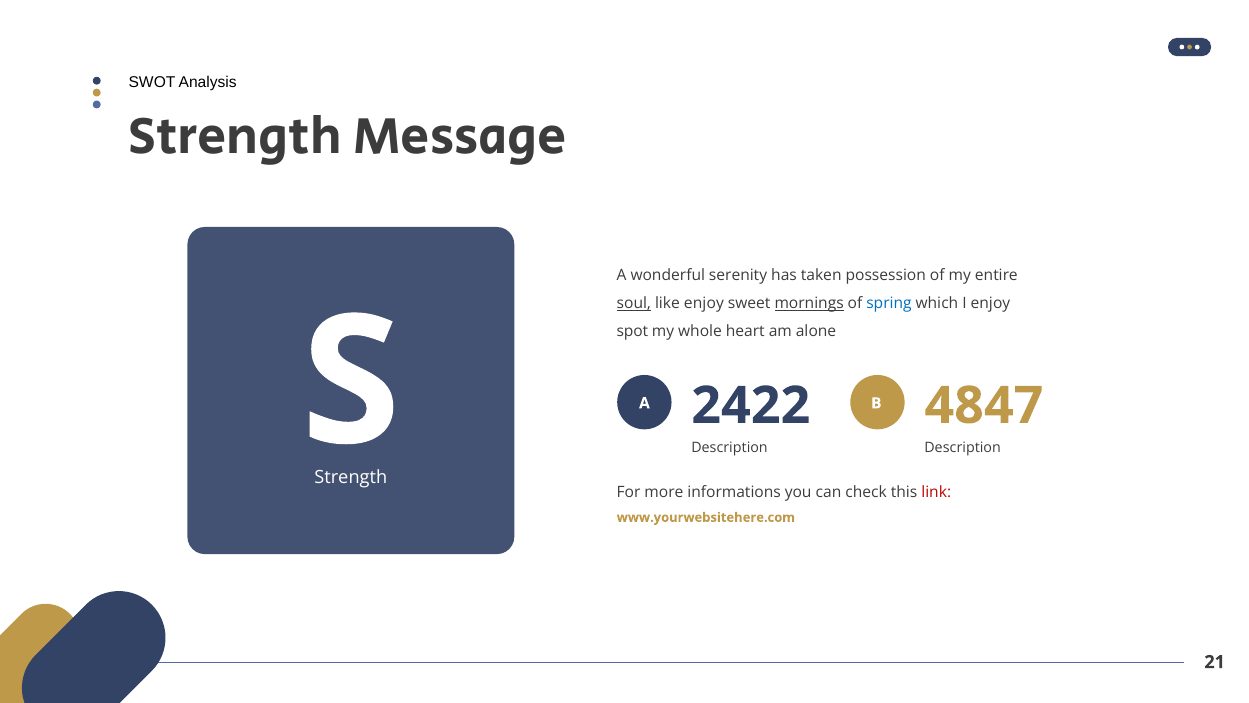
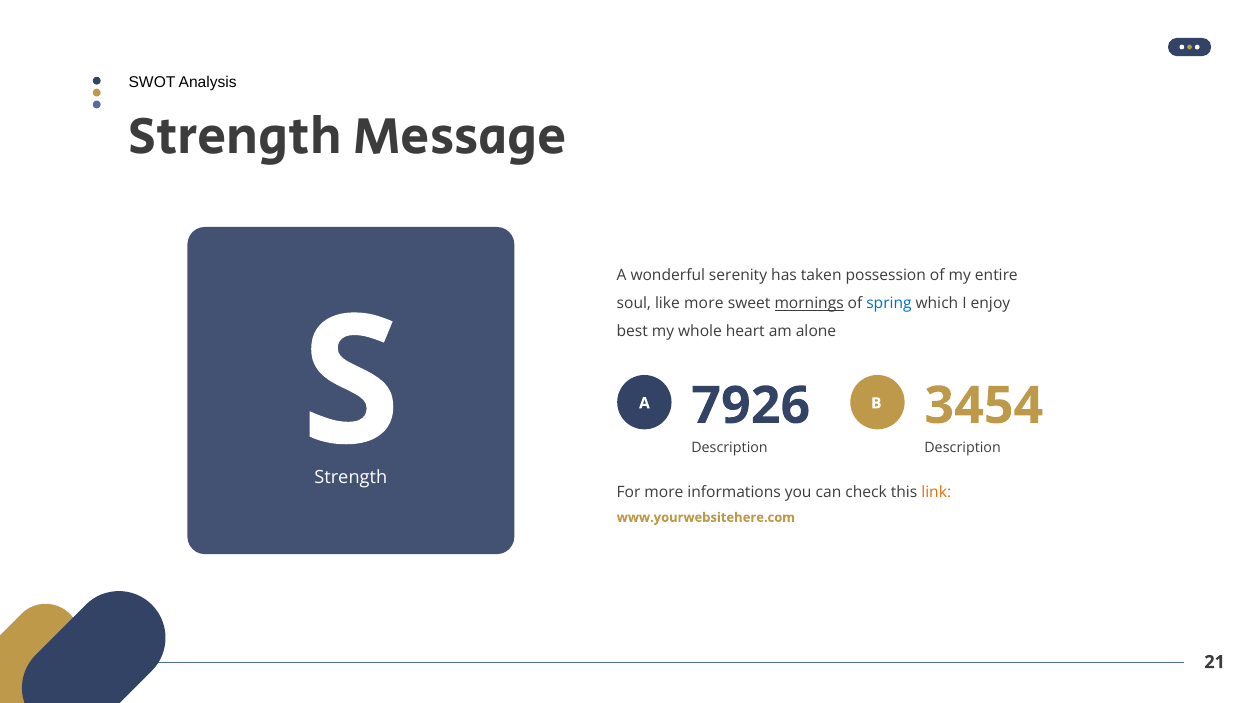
soul underline: present -> none
like enjoy: enjoy -> more
spot: spot -> best
2422: 2422 -> 7926
4847: 4847 -> 3454
link colour: red -> orange
